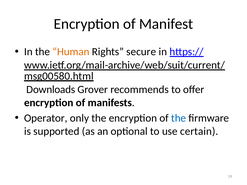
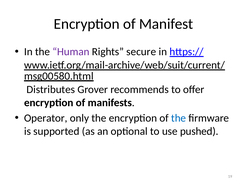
Human colour: orange -> purple
Downloads: Downloads -> Distributes
certain: certain -> pushed
